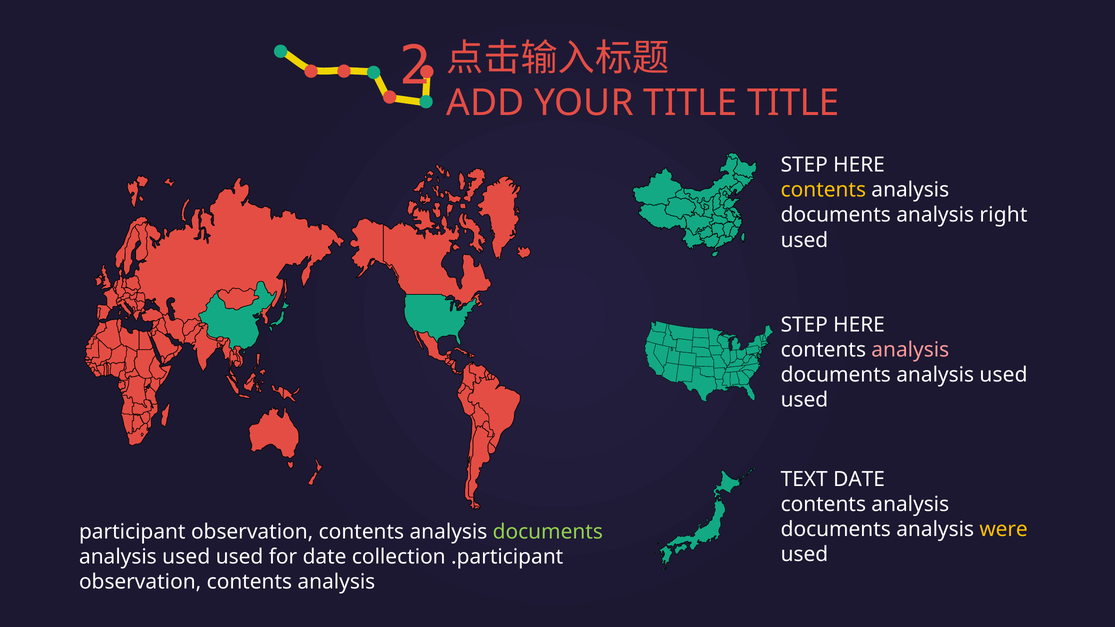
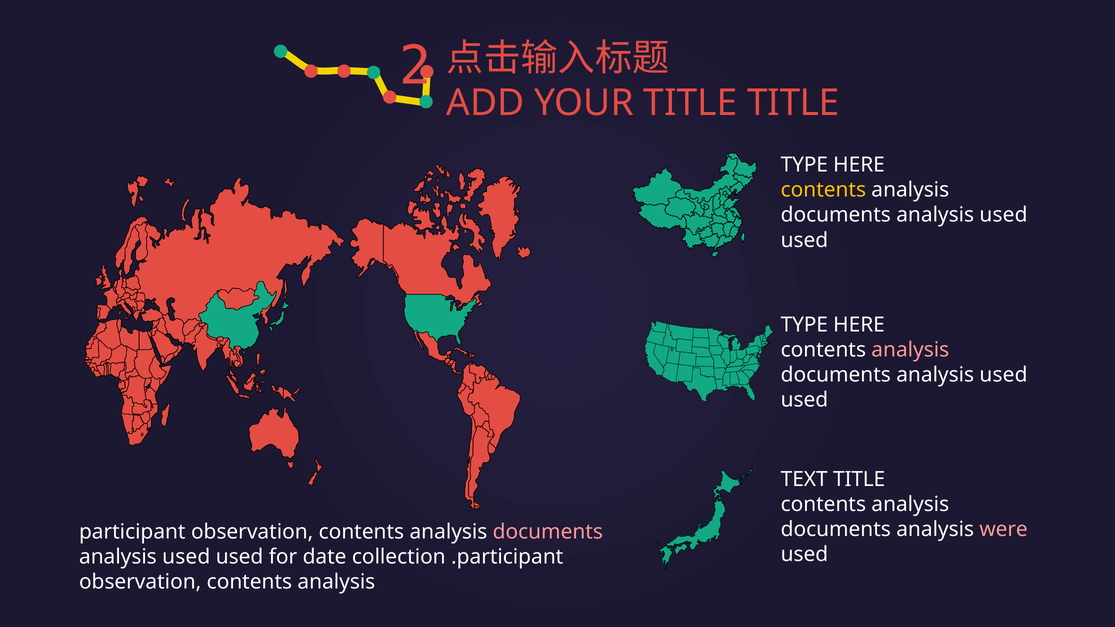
STEP at (804, 165): STEP -> TYPE
right at (1003, 215): right -> used
STEP at (804, 325): STEP -> TYPE
TEXT DATE: DATE -> TITLE
were colour: yellow -> pink
documents at (548, 532) colour: light green -> pink
